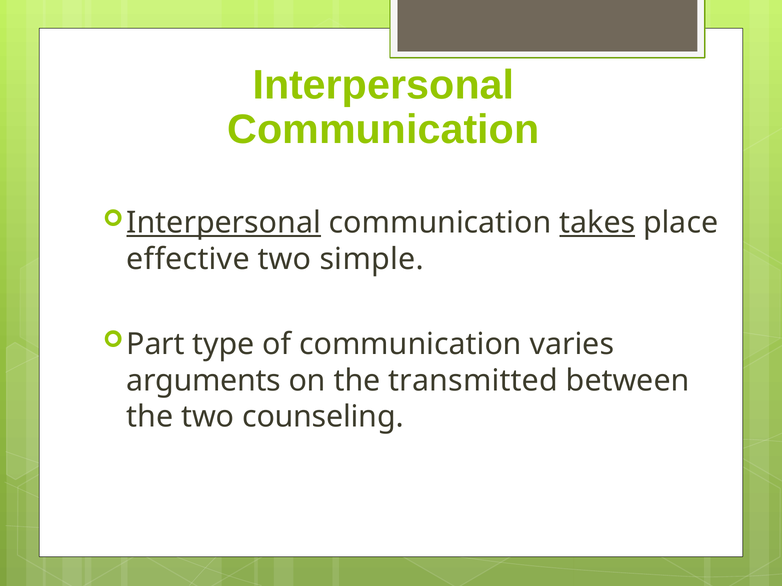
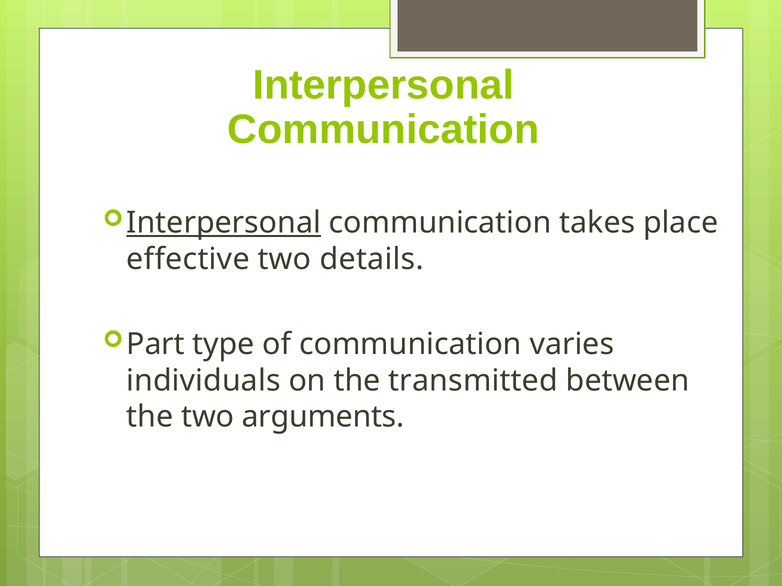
takes underline: present -> none
simple: simple -> details
arguments: arguments -> individuals
counseling: counseling -> arguments
